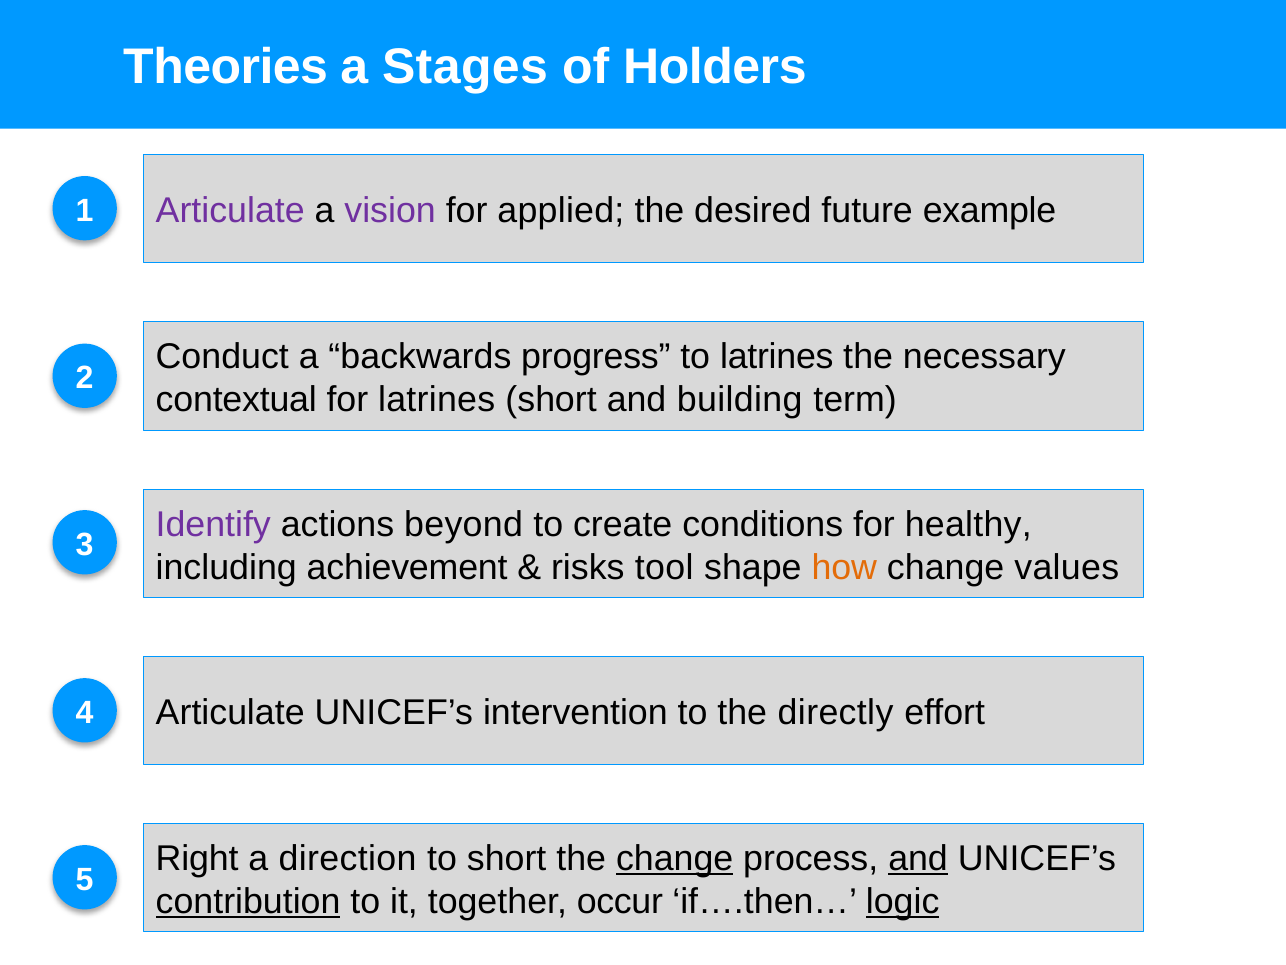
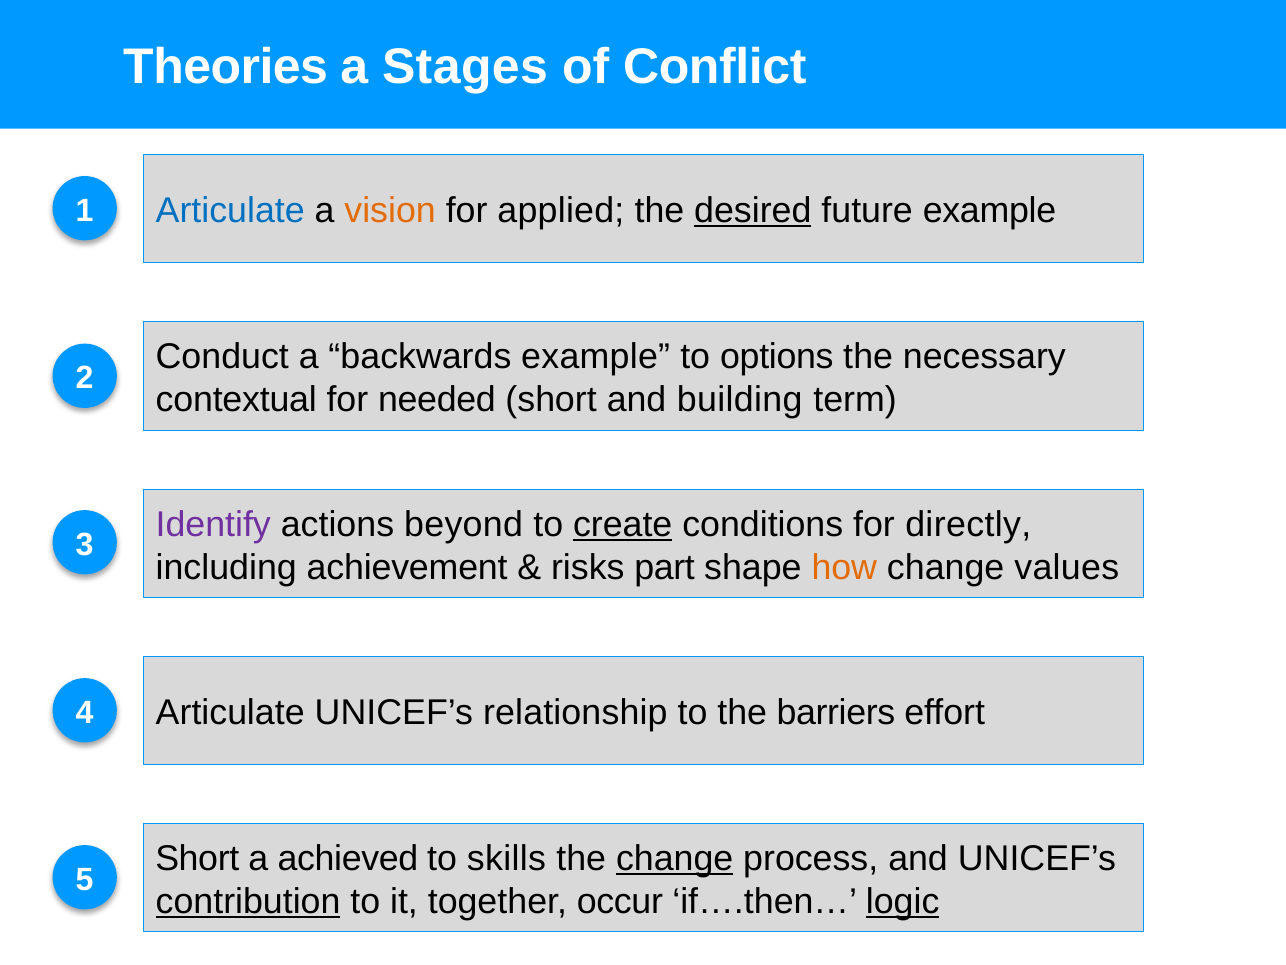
Holders: Holders -> Conflict
Articulate at (230, 211) colour: purple -> blue
vision colour: purple -> orange
desired underline: none -> present
backwards progress: progress -> example
to latrines: latrines -> options
for latrines: latrines -> needed
create underline: none -> present
healthy: healthy -> directly
tool: tool -> part
intervention: intervention -> relationship
directly: directly -> barriers
Right at (197, 858): Right -> Short
direction: direction -> achieved
to short: short -> skills
and at (918, 858) underline: present -> none
